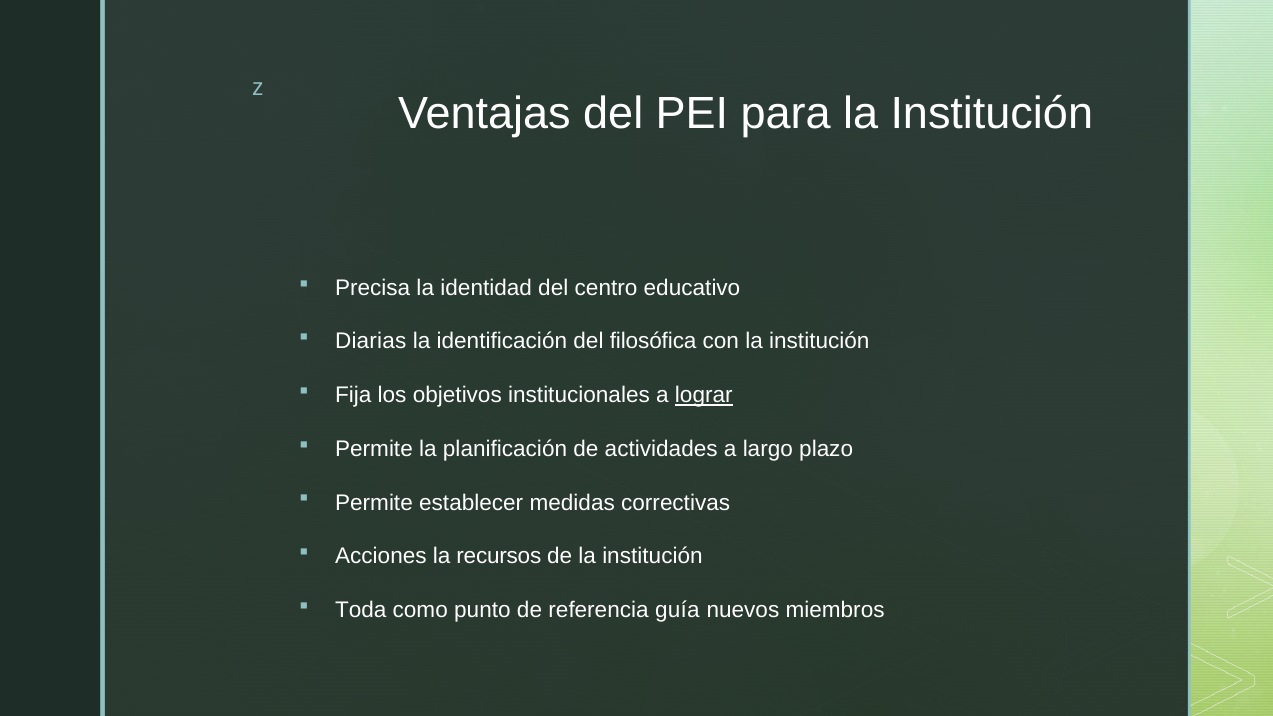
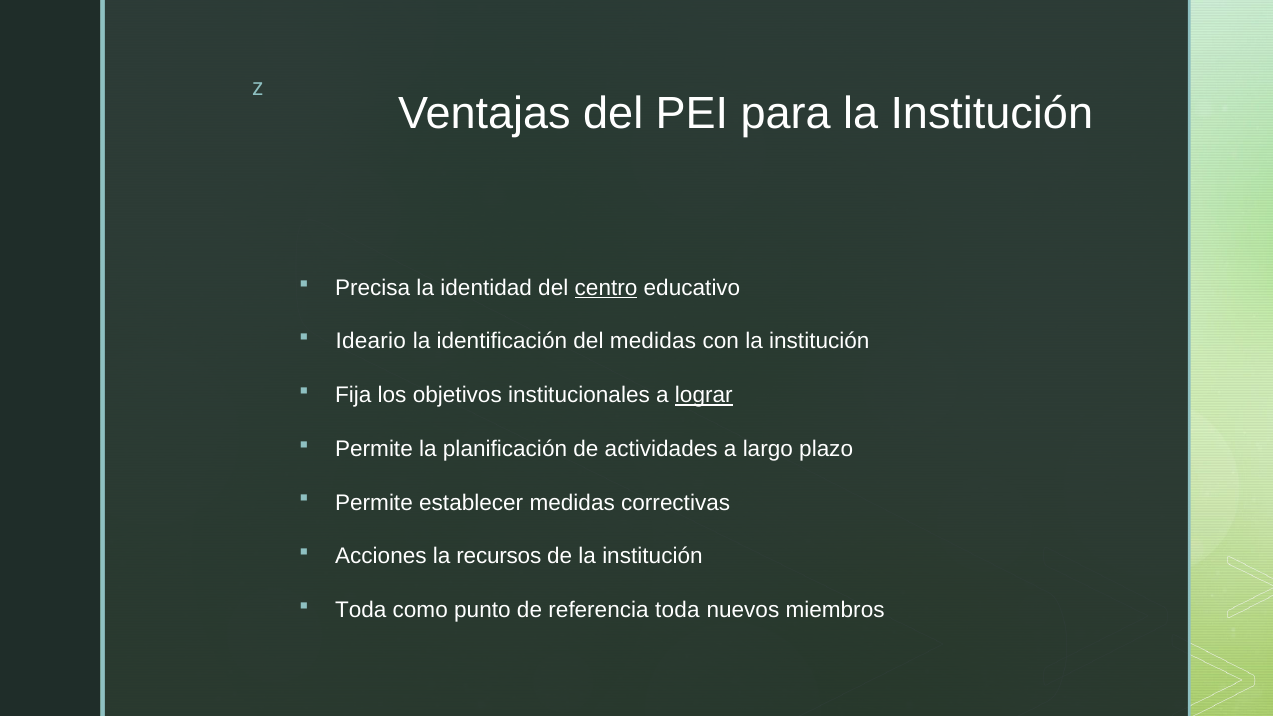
centro underline: none -> present
Diarias: Diarias -> Ideario
del filosófica: filosófica -> medidas
referencia guía: guía -> toda
